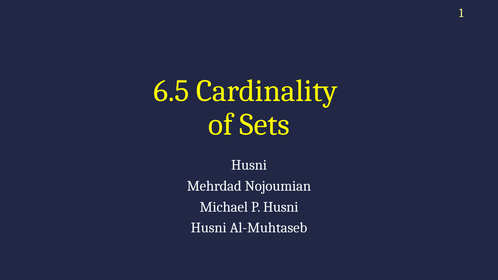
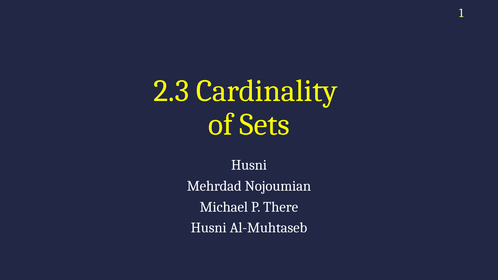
6.5: 6.5 -> 2.3
P Husni: Husni -> There
